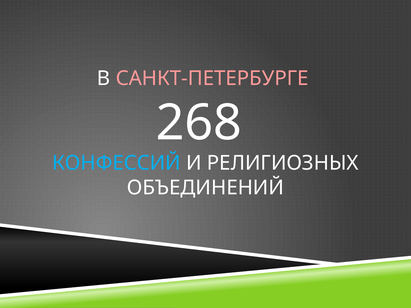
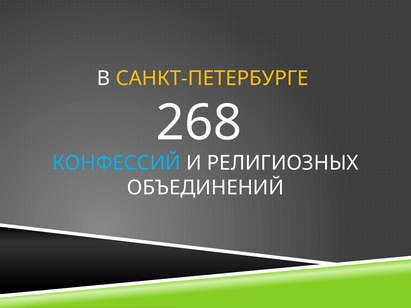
САНКТ-ПЕТЕРБУРГЕ colour: pink -> yellow
